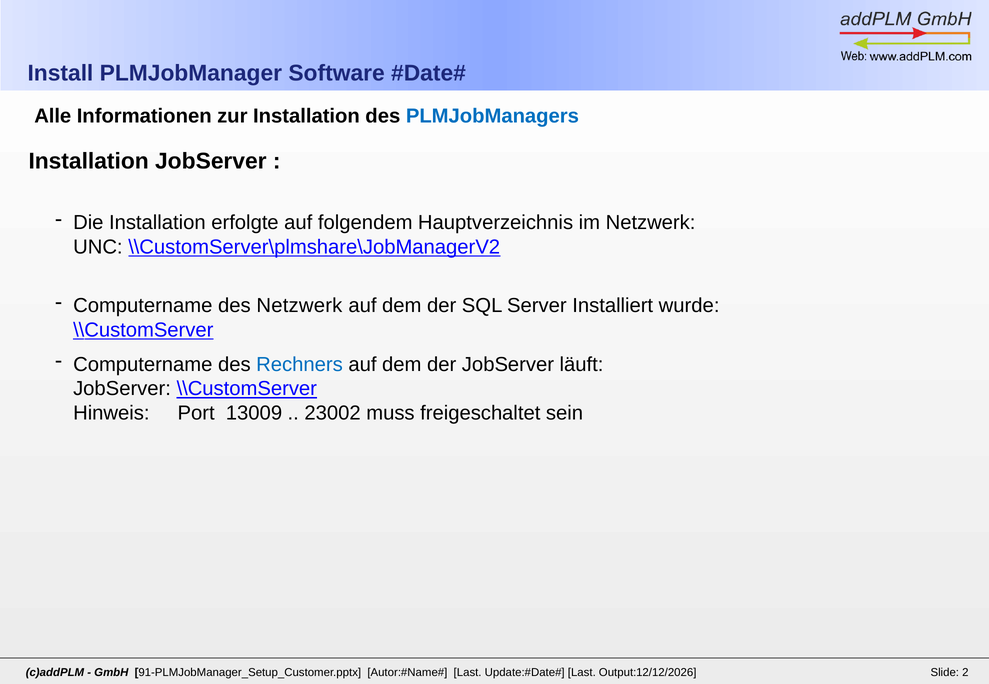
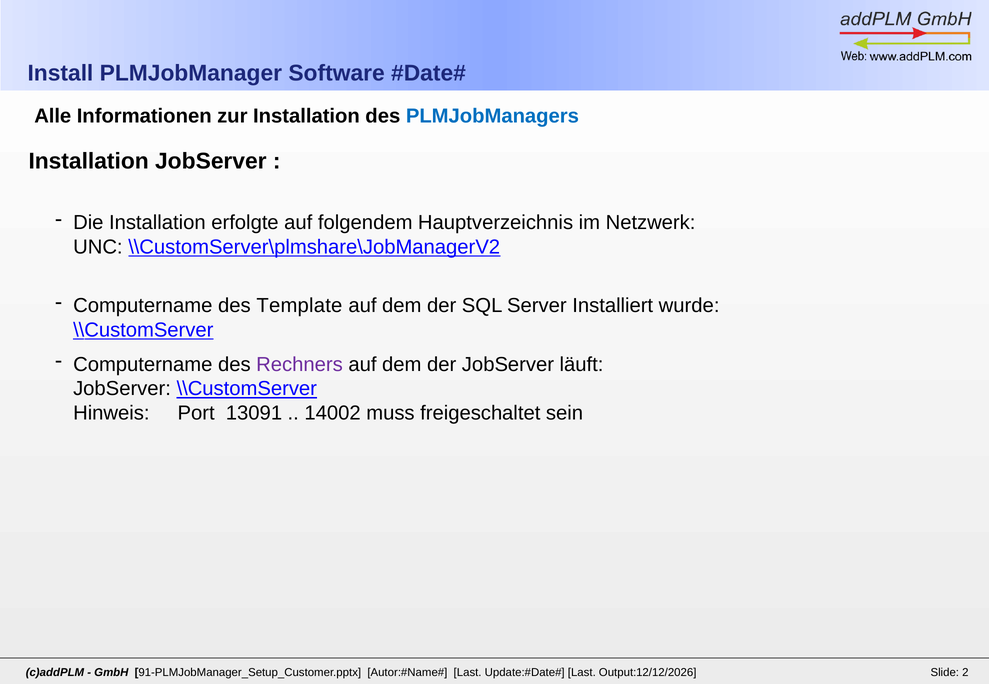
des Netzwerk: Netzwerk -> Template
Rechners colour: blue -> purple
13009: 13009 -> 13091
23002: 23002 -> 14002
